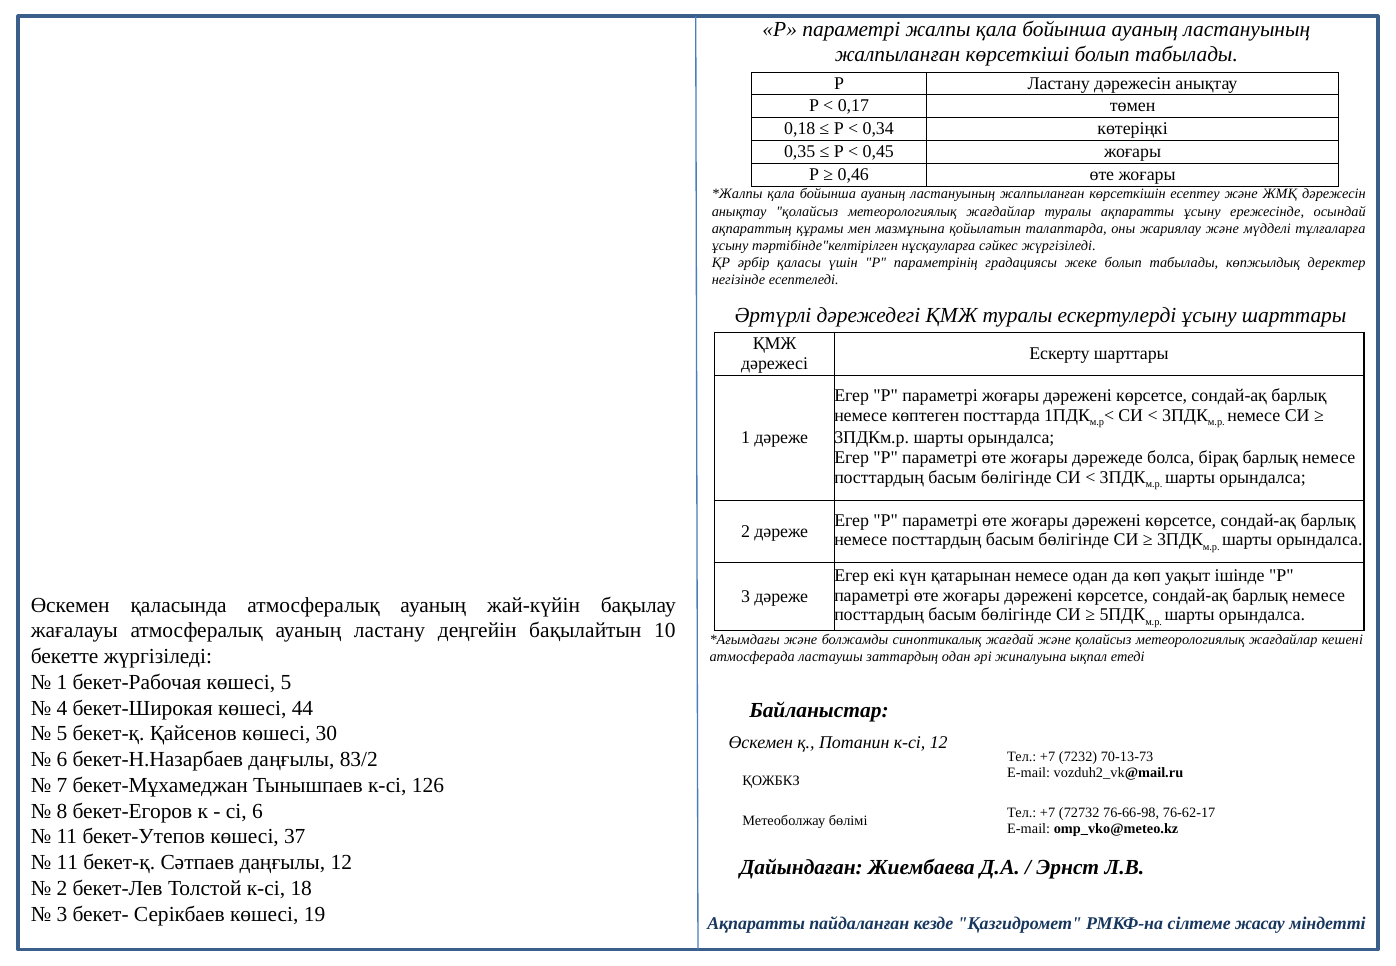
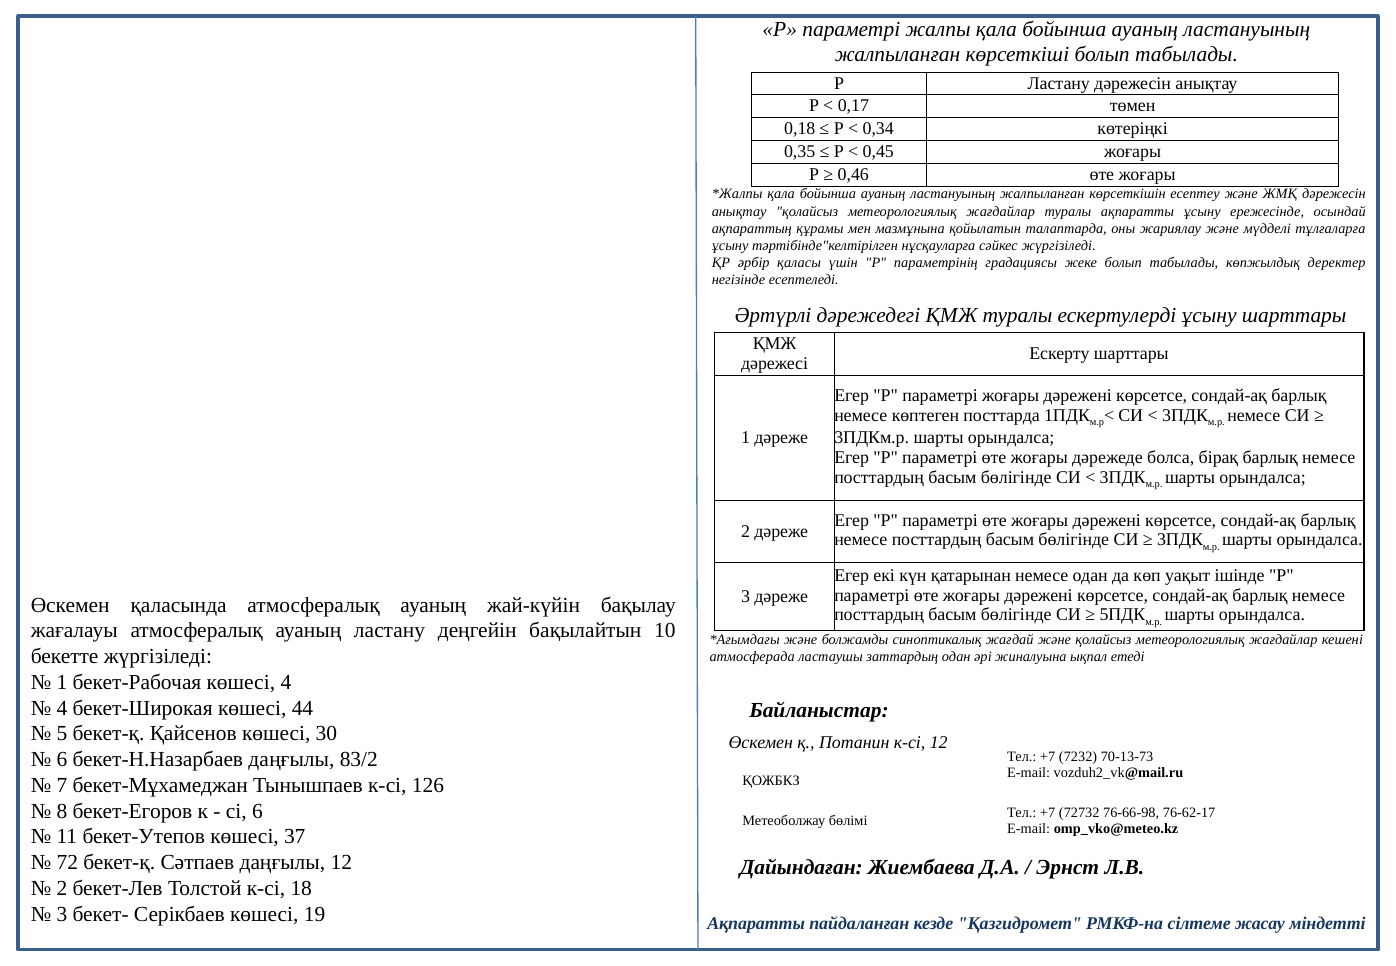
көшесі 5: 5 -> 4
11 at (67, 863): 11 -> 72
